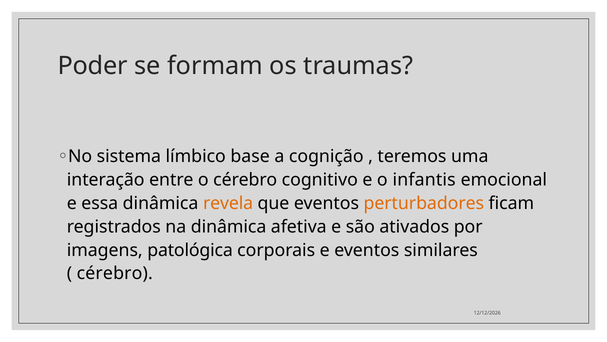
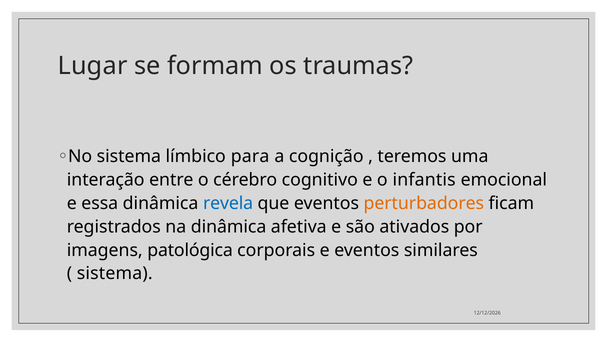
Poder: Poder -> Lugar
base: base -> para
revela colour: orange -> blue
cérebro at (115, 273): cérebro -> sistema
